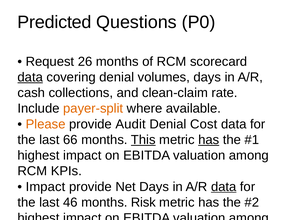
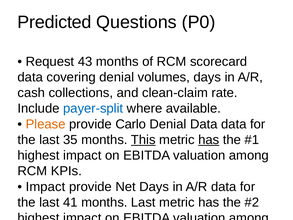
26: 26 -> 43
data at (30, 77) underline: present -> none
payer-split colour: orange -> blue
Audit: Audit -> Carlo
Denial Cost: Cost -> Data
66: 66 -> 35
data at (224, 186) underline: present -> none
46: 46 -> 41
months Risk: Risk -> Last
